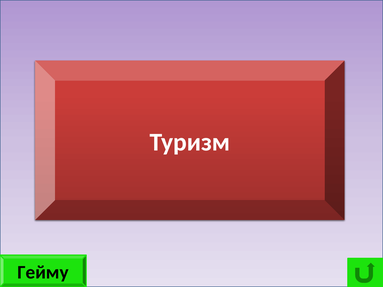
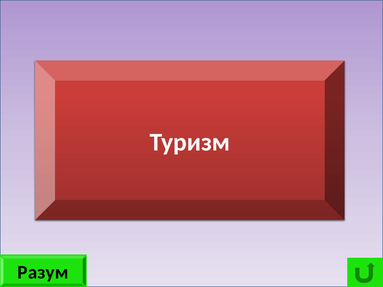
Гейму: Гейму -> Разум
